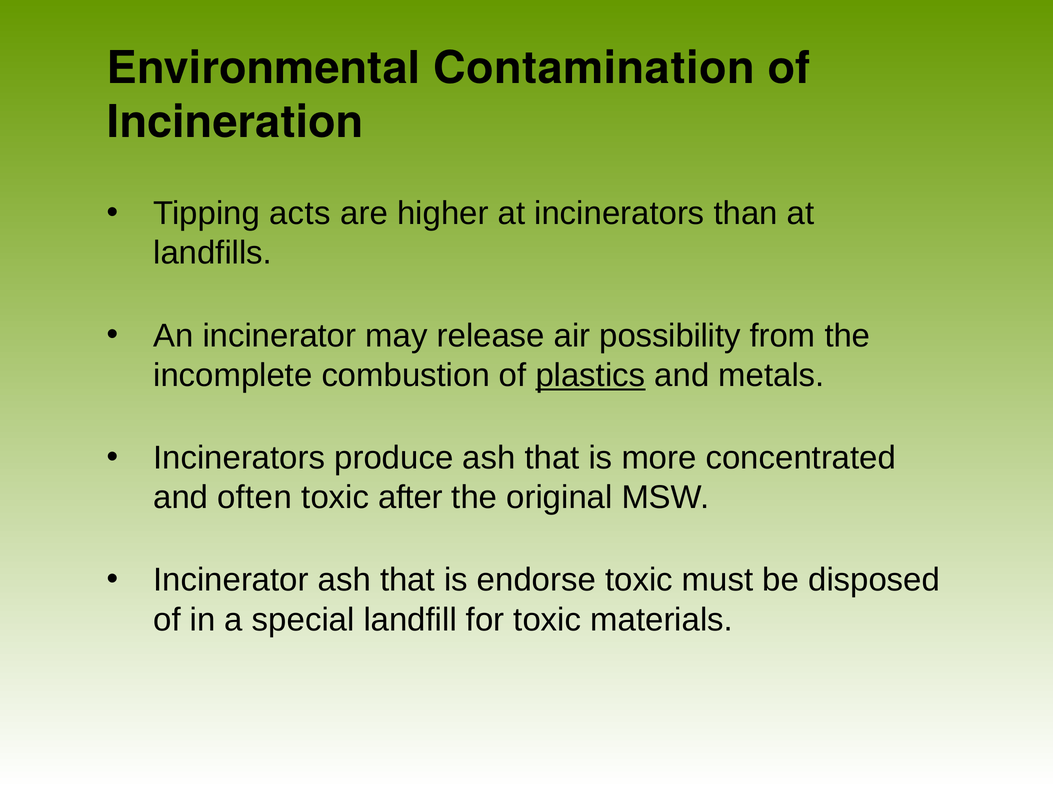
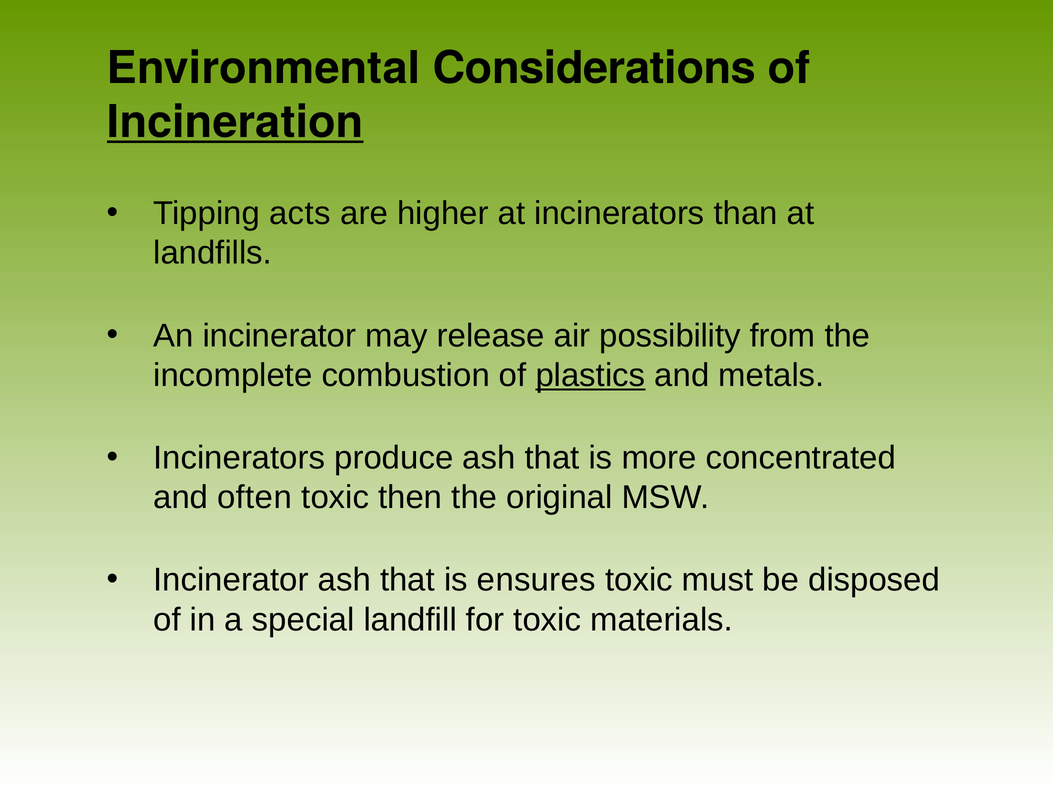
Contamination: Contamination -> Considerations
Incineration underline: none -> present
after: after -> then
endorse: endorse -> ensures
